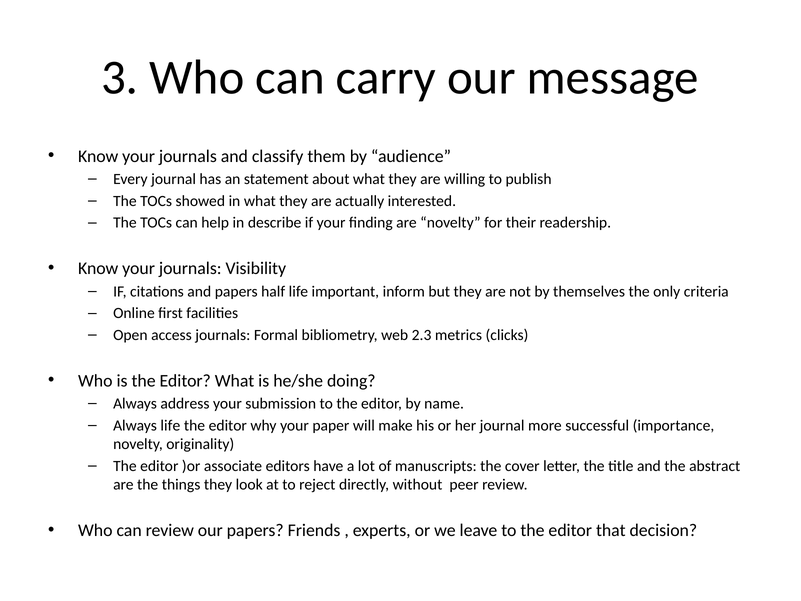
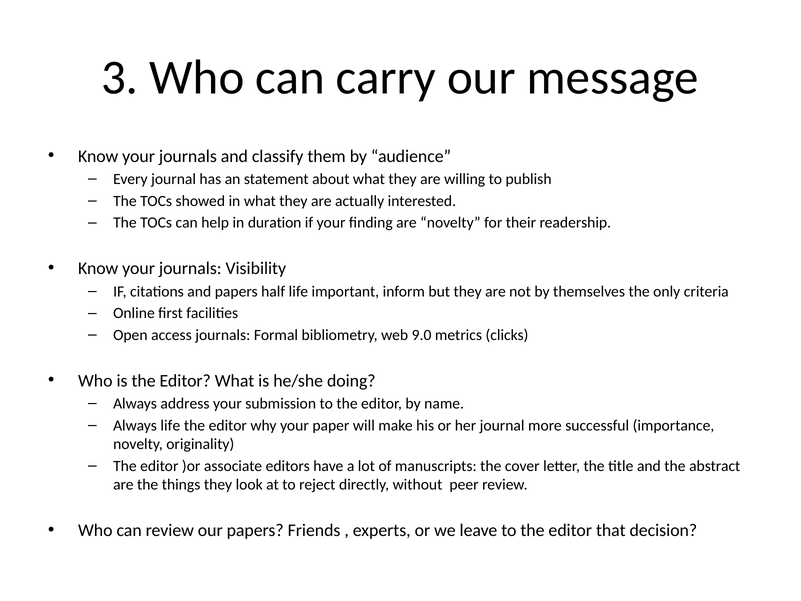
describe: describe -> duration
2.3: 2.3 -> 9.0
